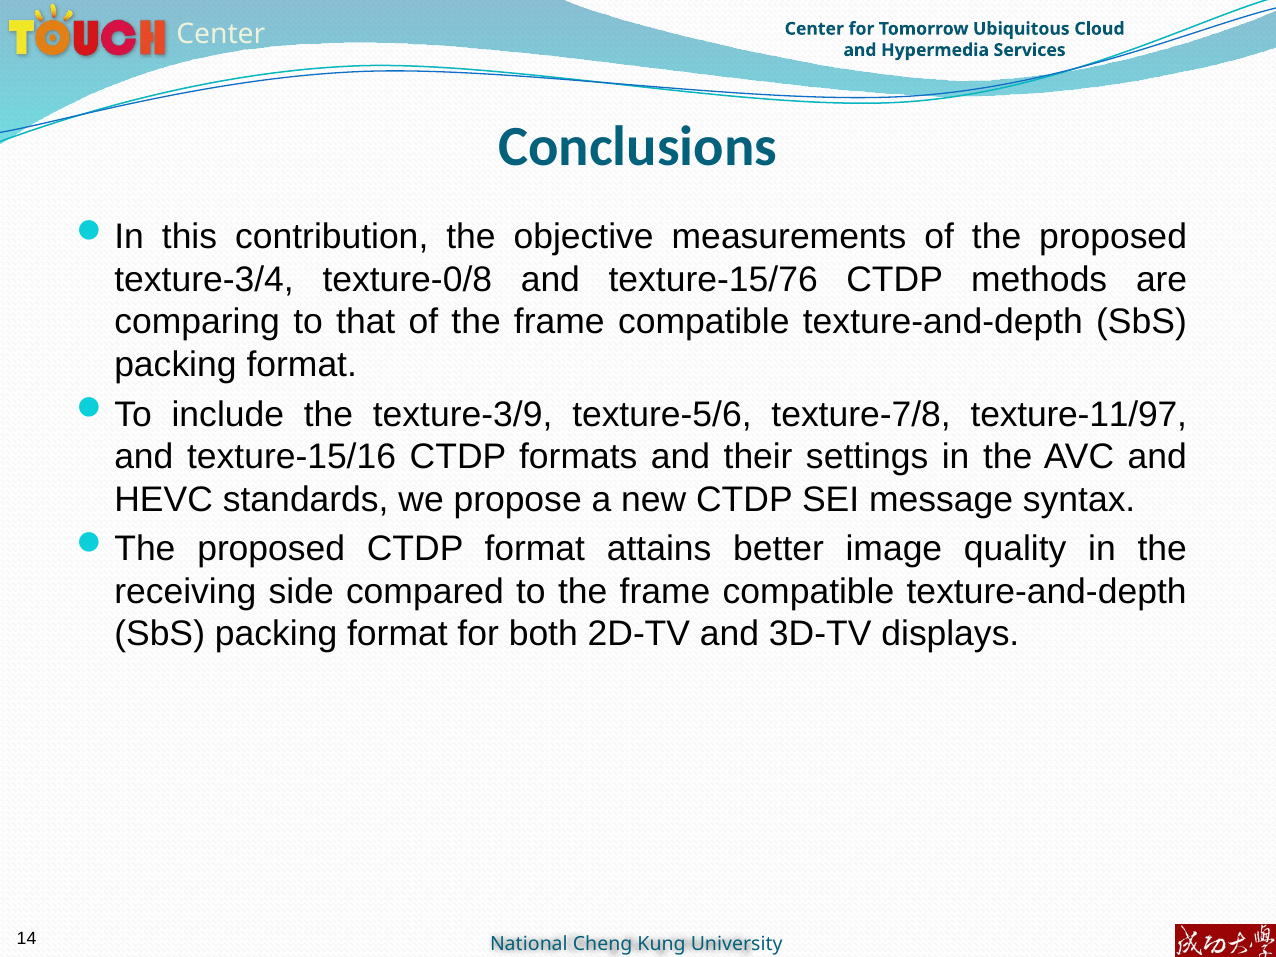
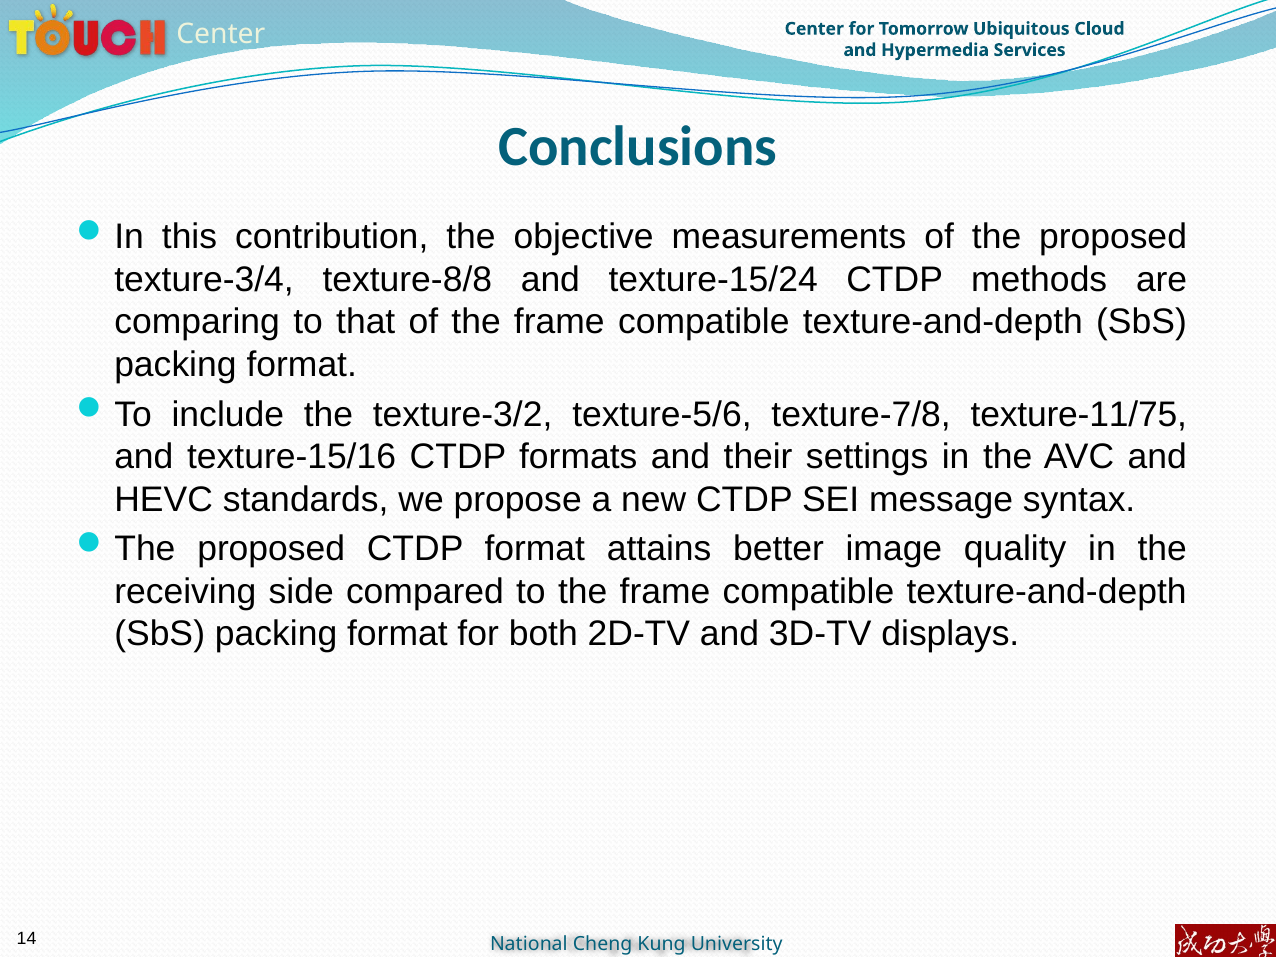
texture-0/8: texture-0/8 -> texture-8/8
texture-15/76: texture-15/76 -> texture-15/24
texture-3/9: texture-3/9 -> texture-3/2
texture-11/97: texture-11/97 -> texture-11/75
